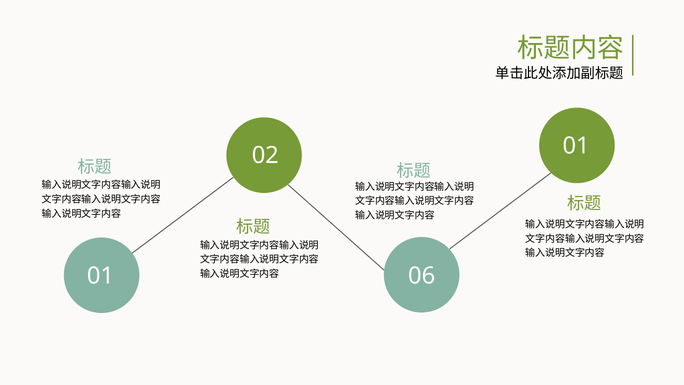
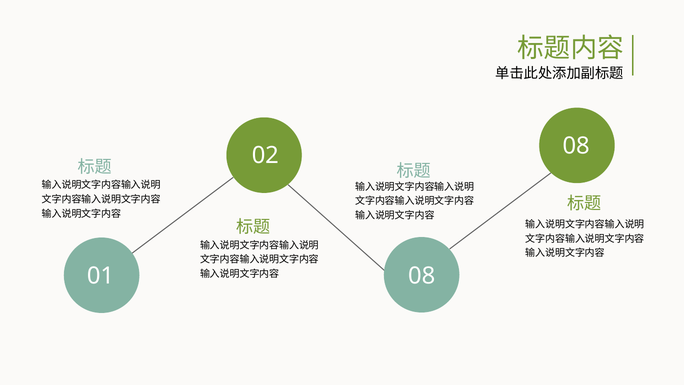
02 01: 01 -> 08
01 06: 06 -> 08
